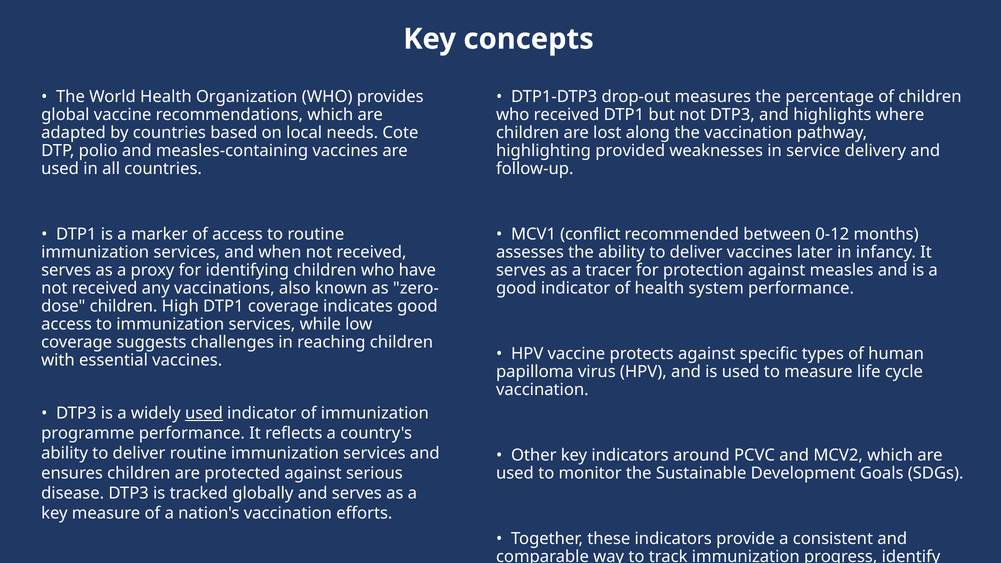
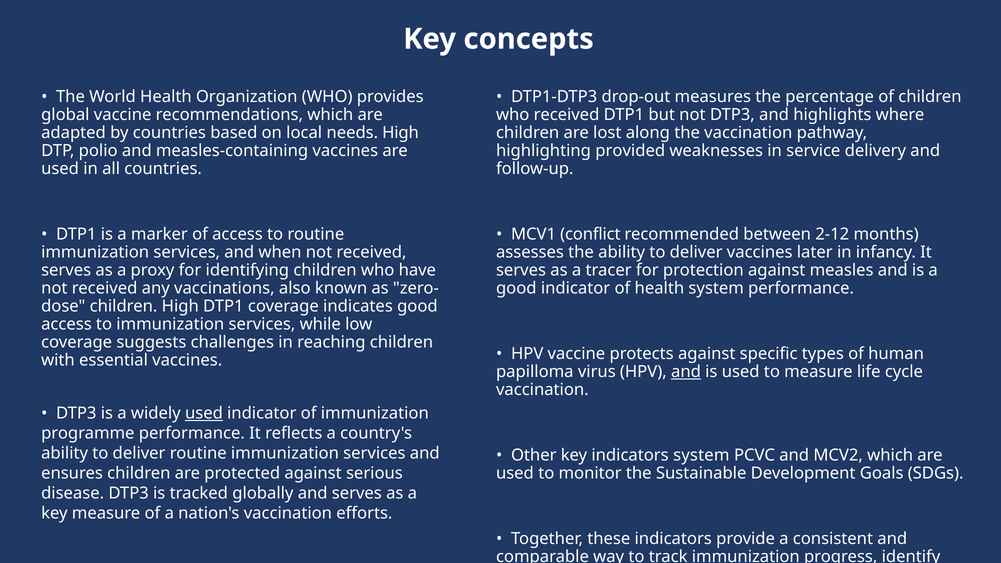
needs Cote: Cote -> High
0-12: 0-12 -> 2-12
and at (686, 372) underline: none -> present
indicators around: around -> system
